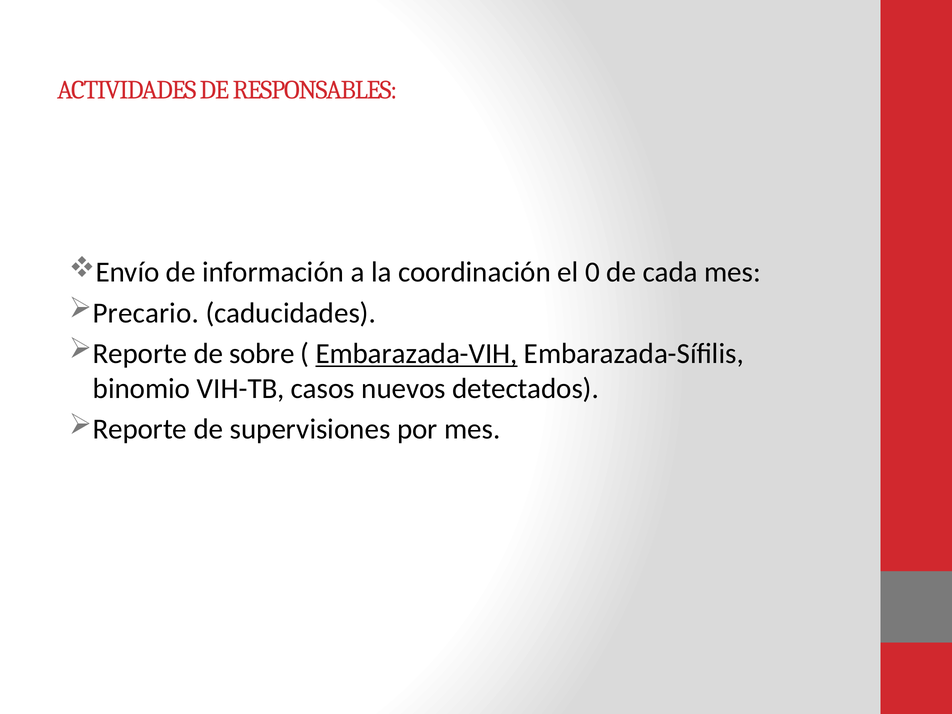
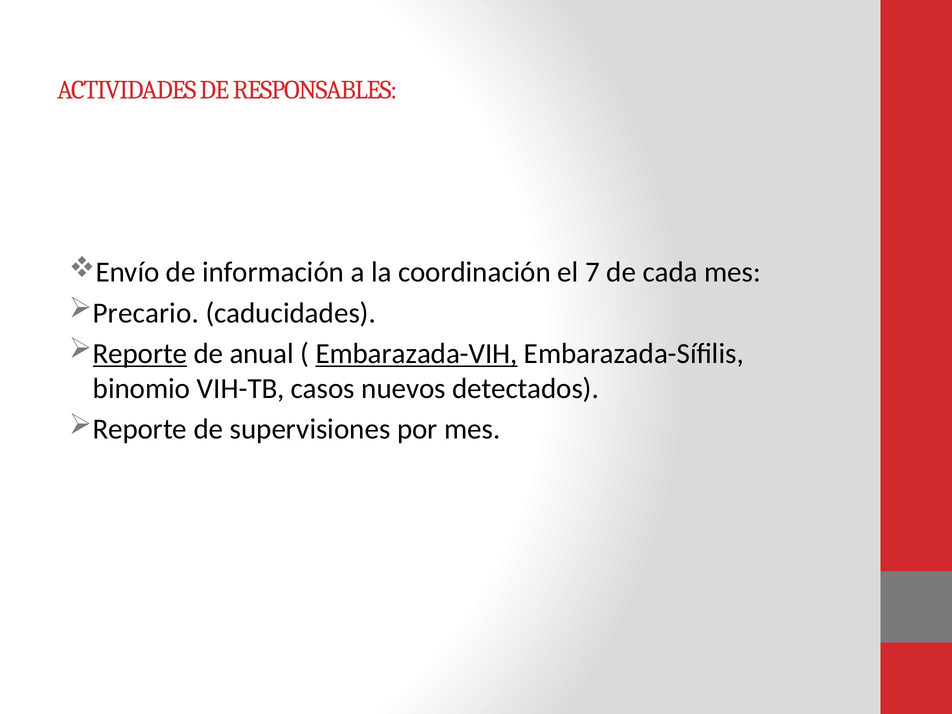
0: 0 -> 7
Reporte at (140, 354) underline: none -> present
sobre: sobre -> anual
